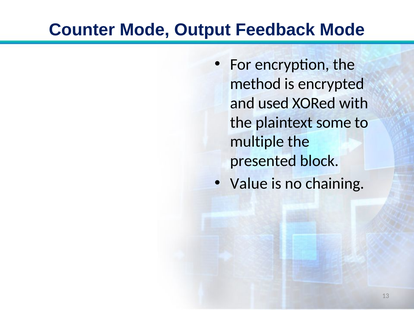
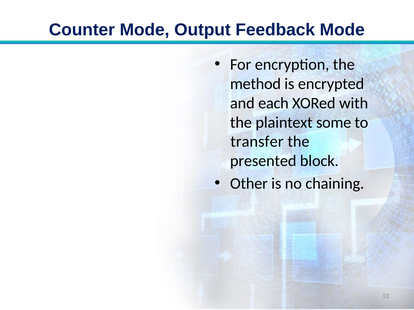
used: used -> each
multiple: multiple -> transfer
Value: Value -> Other
